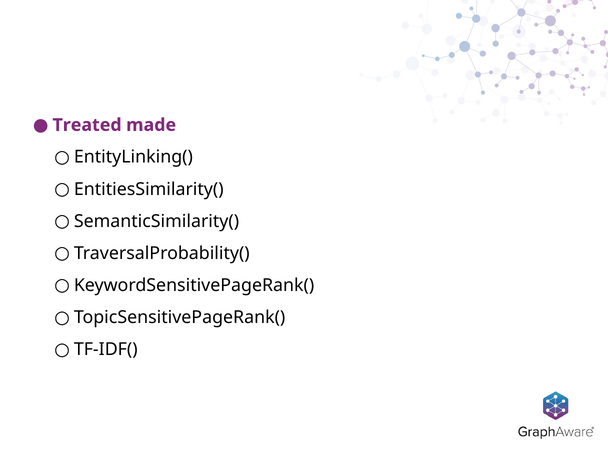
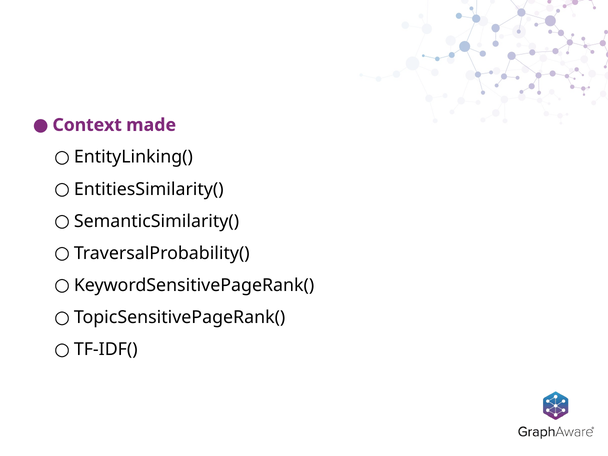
Treated: Treated -> Context
